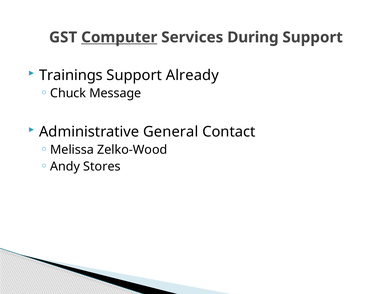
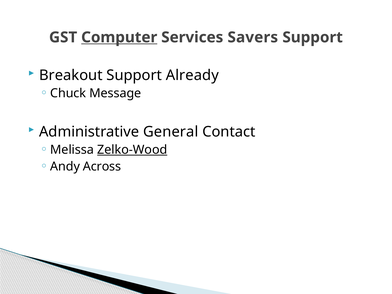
During: During -> Savers
Trainings: Trainings -> Breakout
Zelko-Wood underline: none -> present
Stores: Stores -> Across
